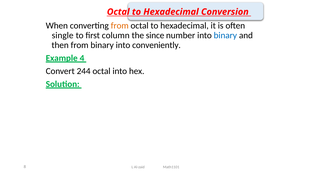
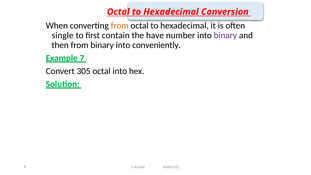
column: column -> contain
since: since -> have
binary at (225, 35) colour: blue -> purple
4: 4 -> 7
244: 244 -> 305
